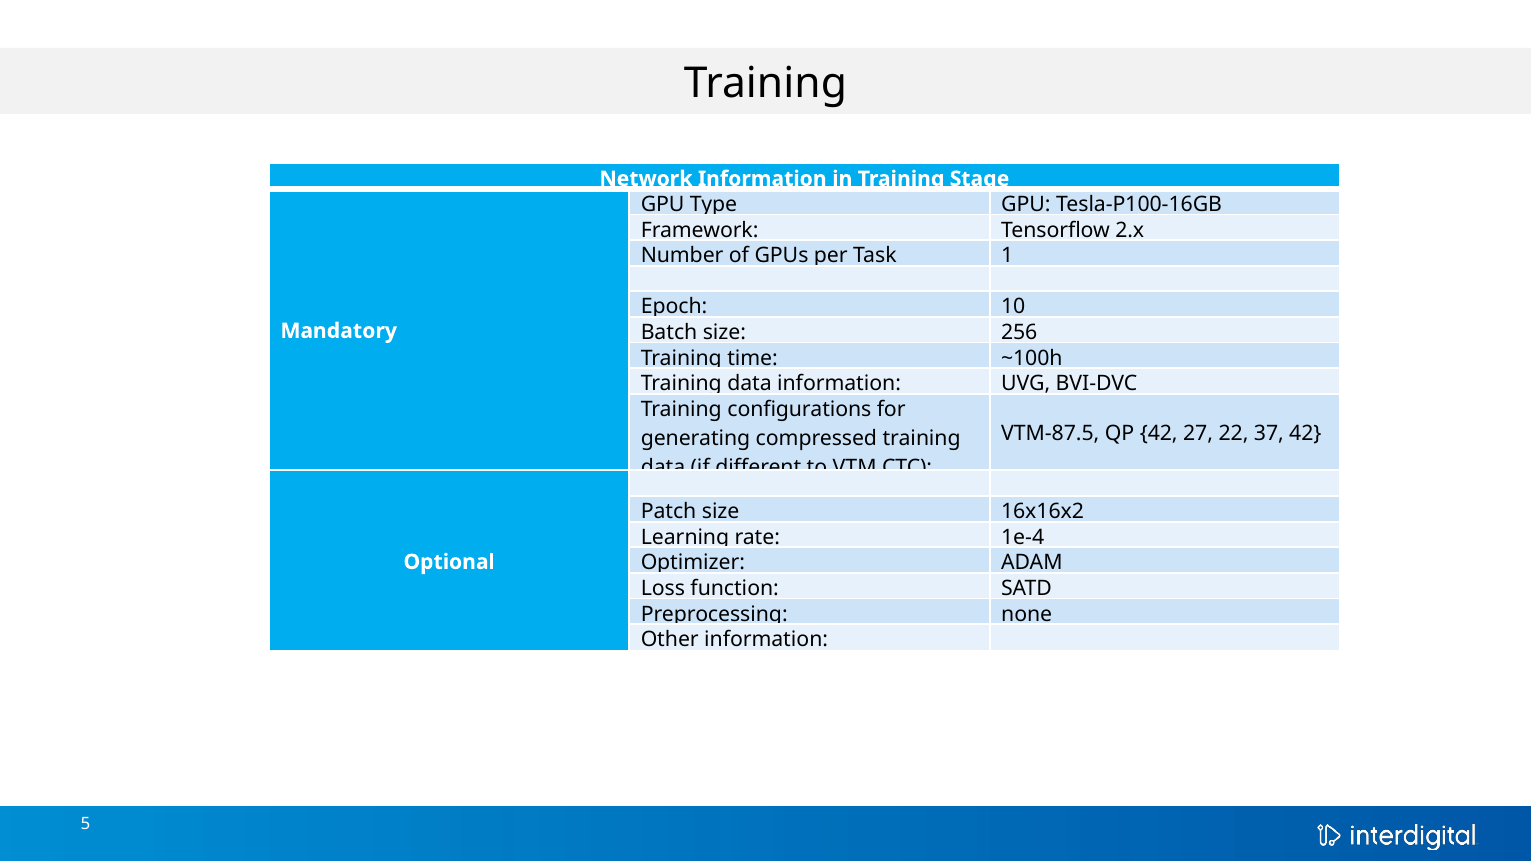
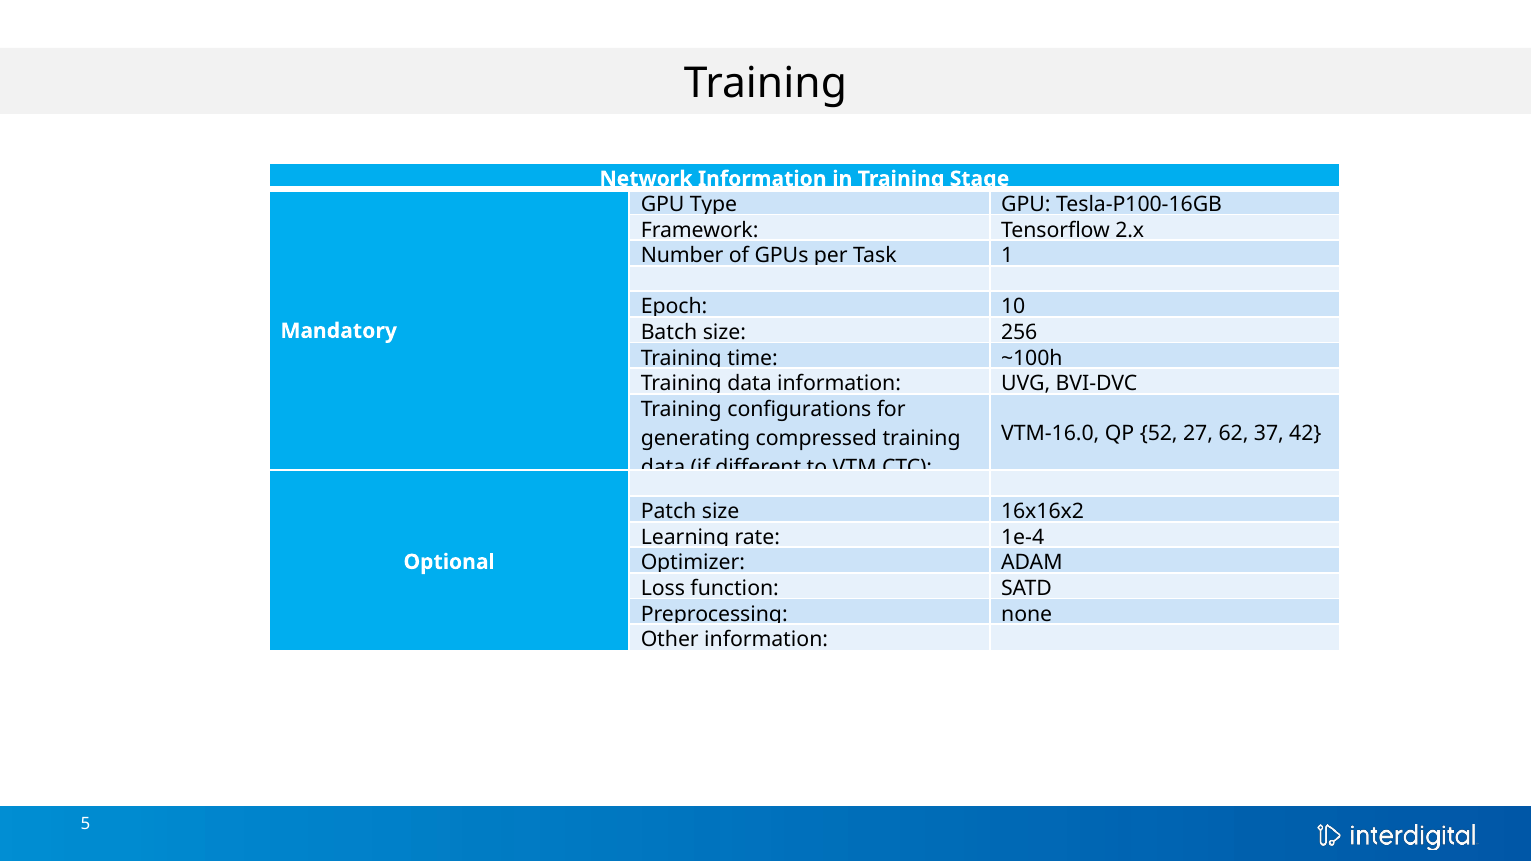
VTM-87.5: VTM-87.5 -> VTM-16.0
QP 42: 42 -> 52
22: 22 -> 62
